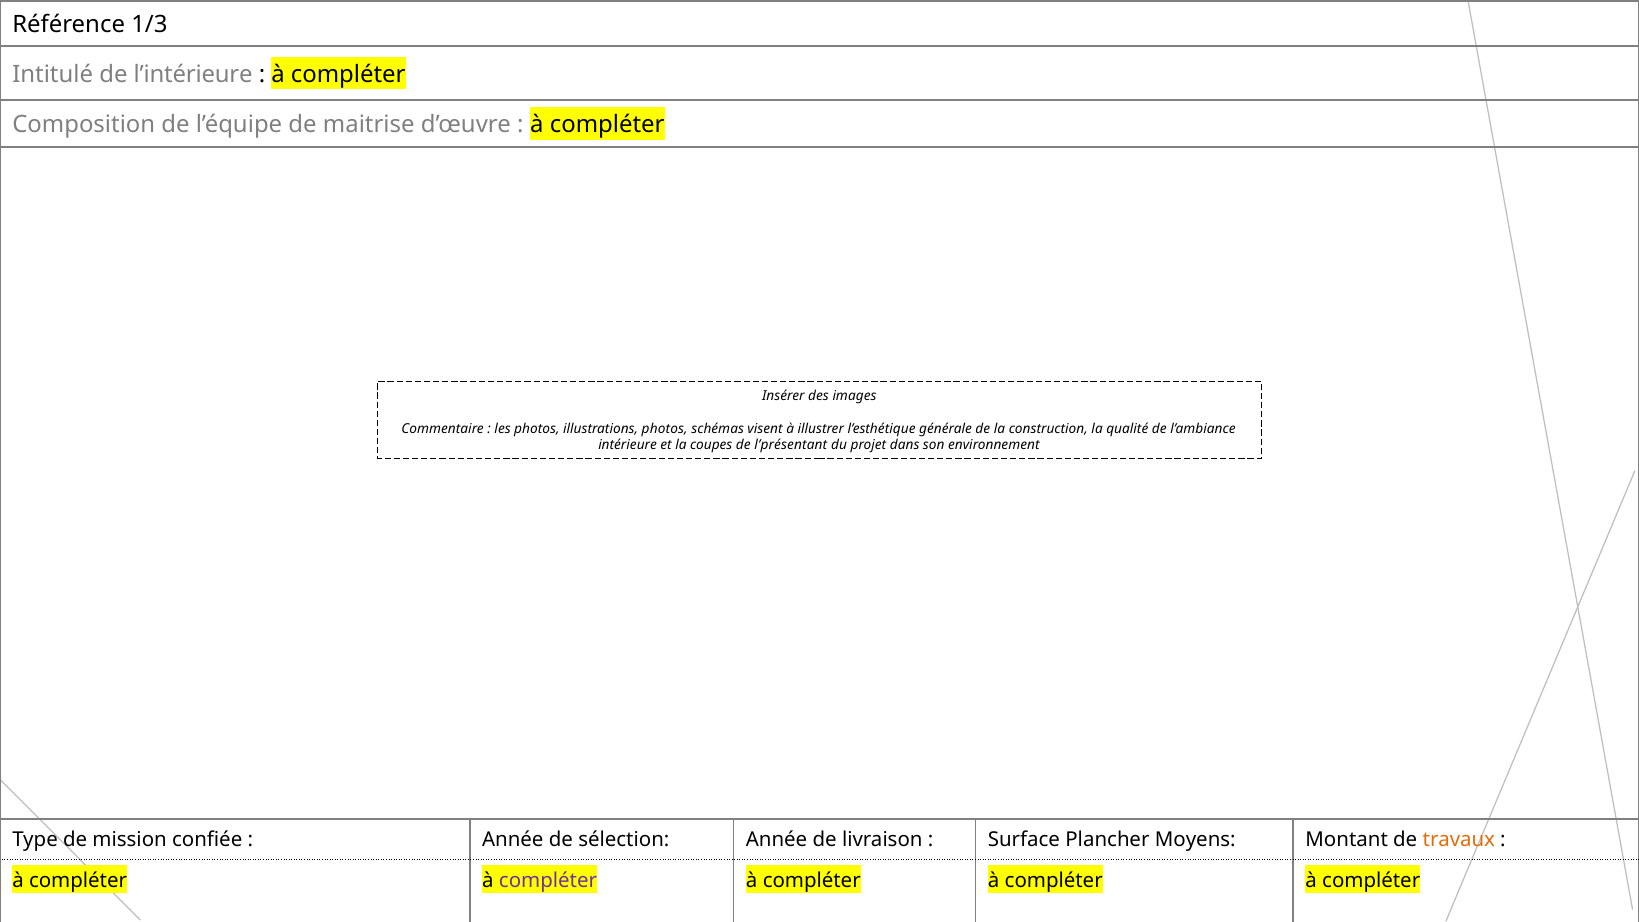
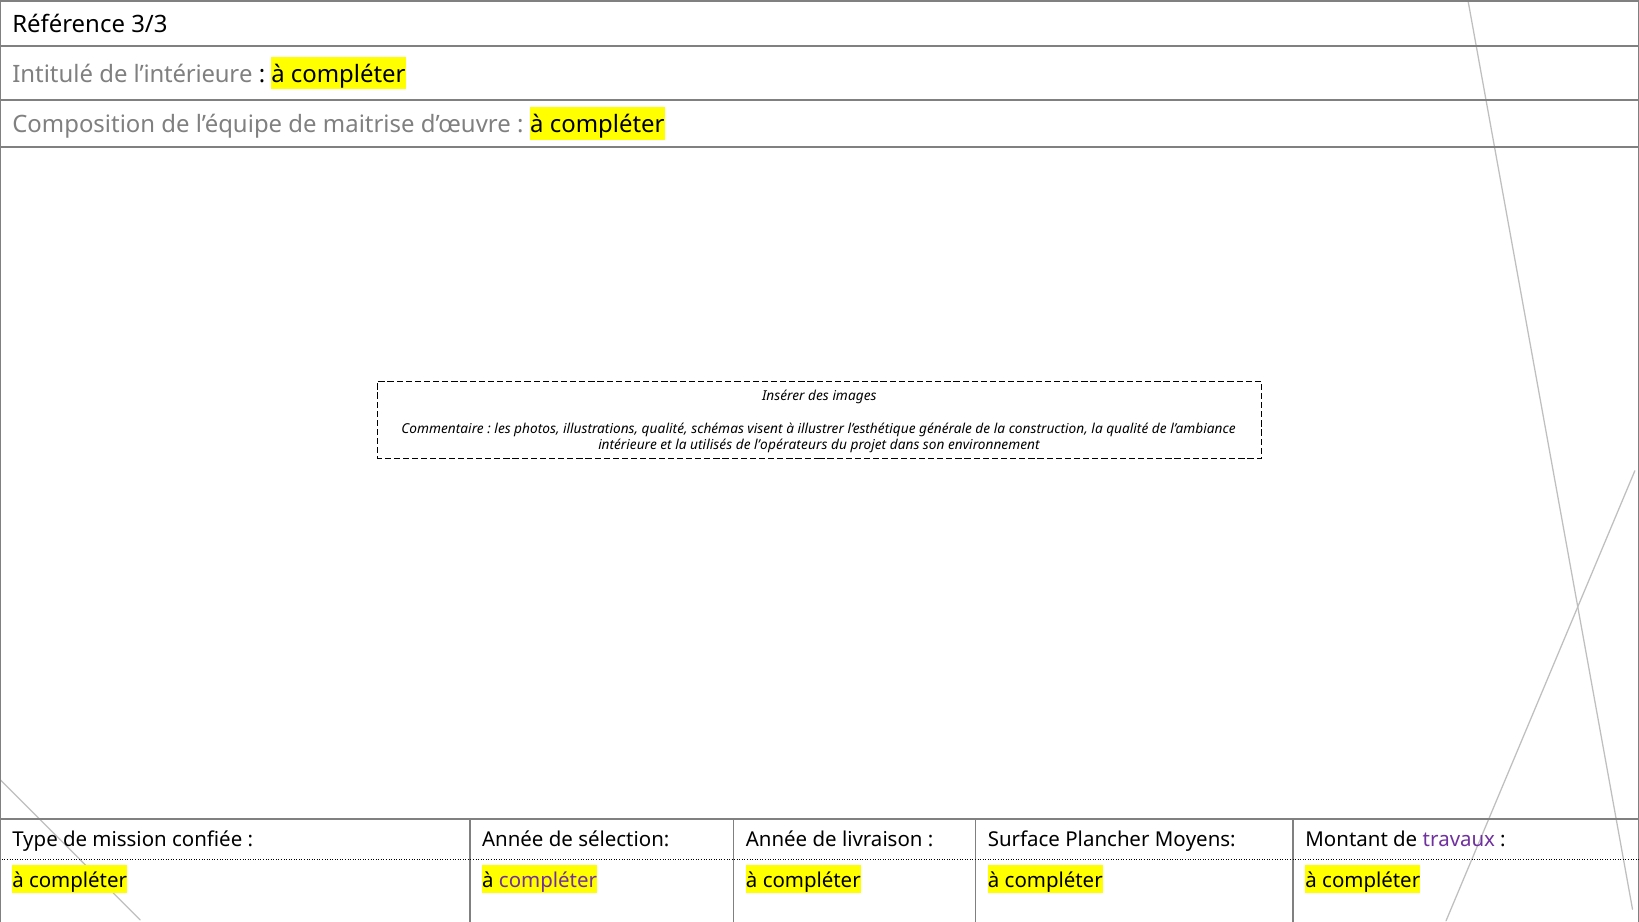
1/3: 1/3 -> 3/3
illustrations photos: photos -> qualité
coupes: coupes -> utilisés
l’présentant: l’présentant -> l’opérateurs
travaux colour: orange -> purple
